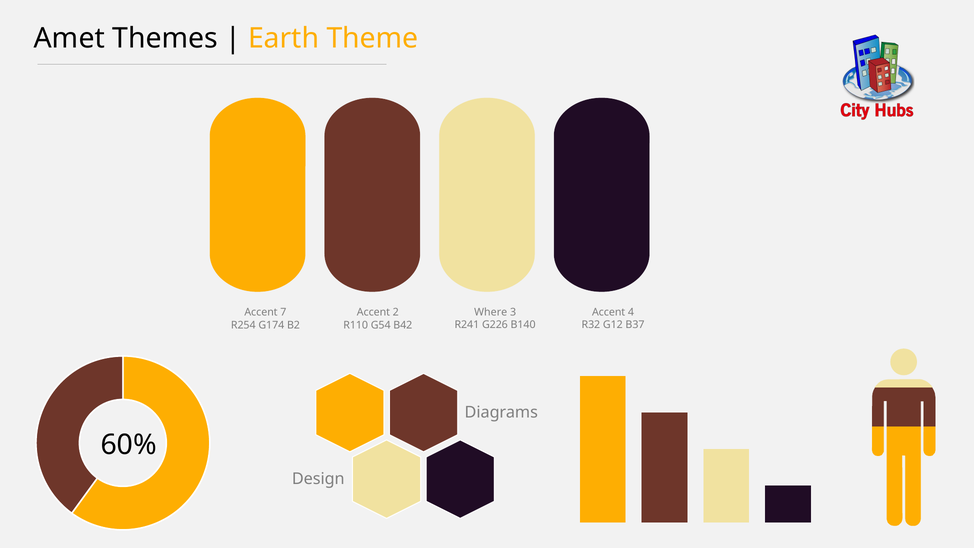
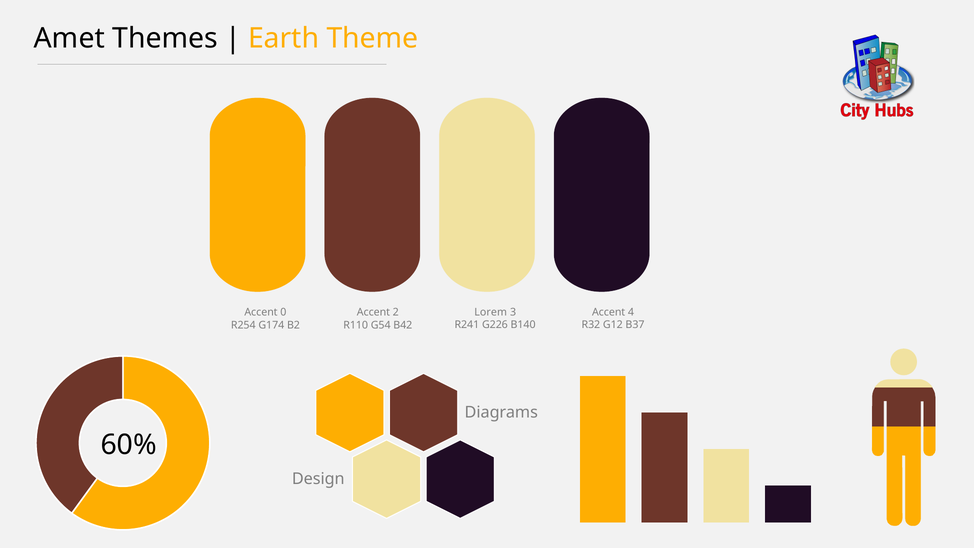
Where: Where -> Lorem
7: 7 -> 0
